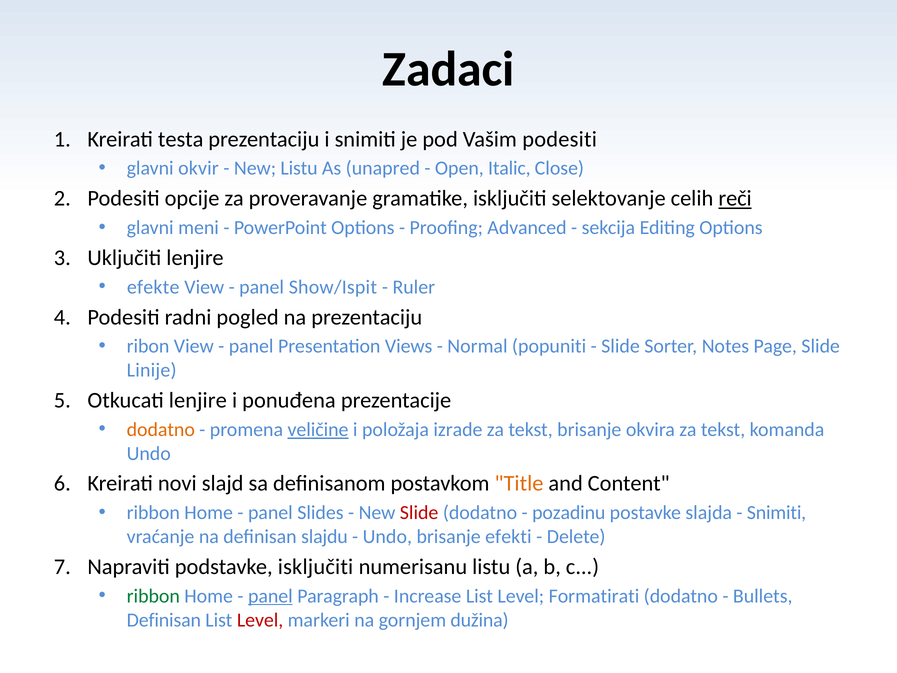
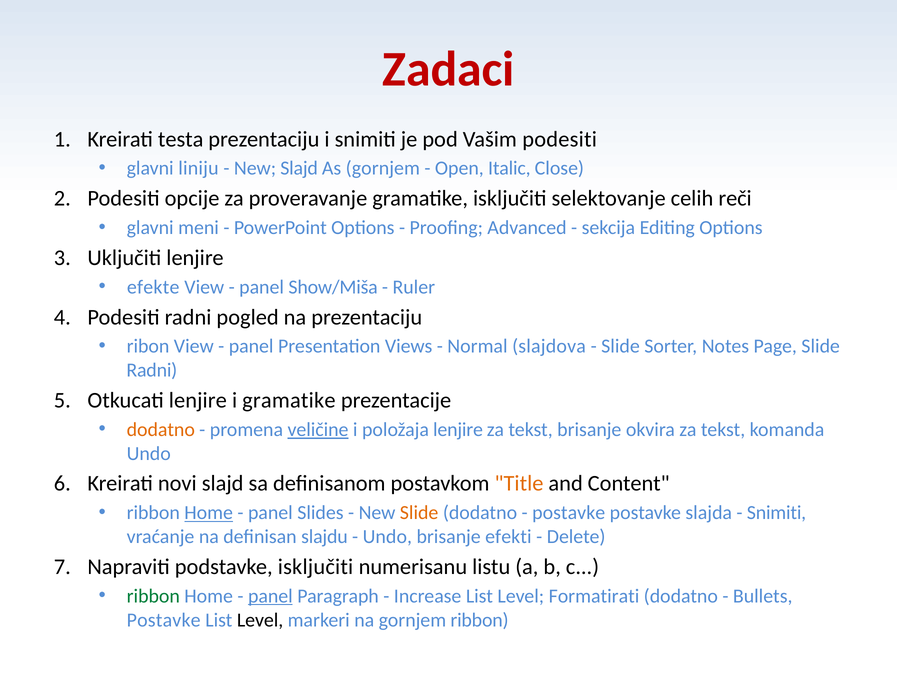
Zadaci colour: black -> red
okvir: okvir -> liniju
New Listu: Listu -> Slajd
As unapred: unapred -> gornjem
reči underline: present -> none
Show/Ispit: Show/Ispit -> Show/Miša
popuniti: popuniti -> slajdova
Linije at (152, 370): Linije -> Radni
i ponuđena: ponuđena -> gramatike
položaja izrade: izrade -> lenjire
Home at (209, 513) underline: none -> present
Slide at (419, 513) colour: red -> orange
pozadinu at (569, 513): pozadinu -> postavke
Definisan at (164, 620): Definisan -> Postavke
Level at (260, 620) colour: red -> black
gornjem dužina: dužina -> ribbon
